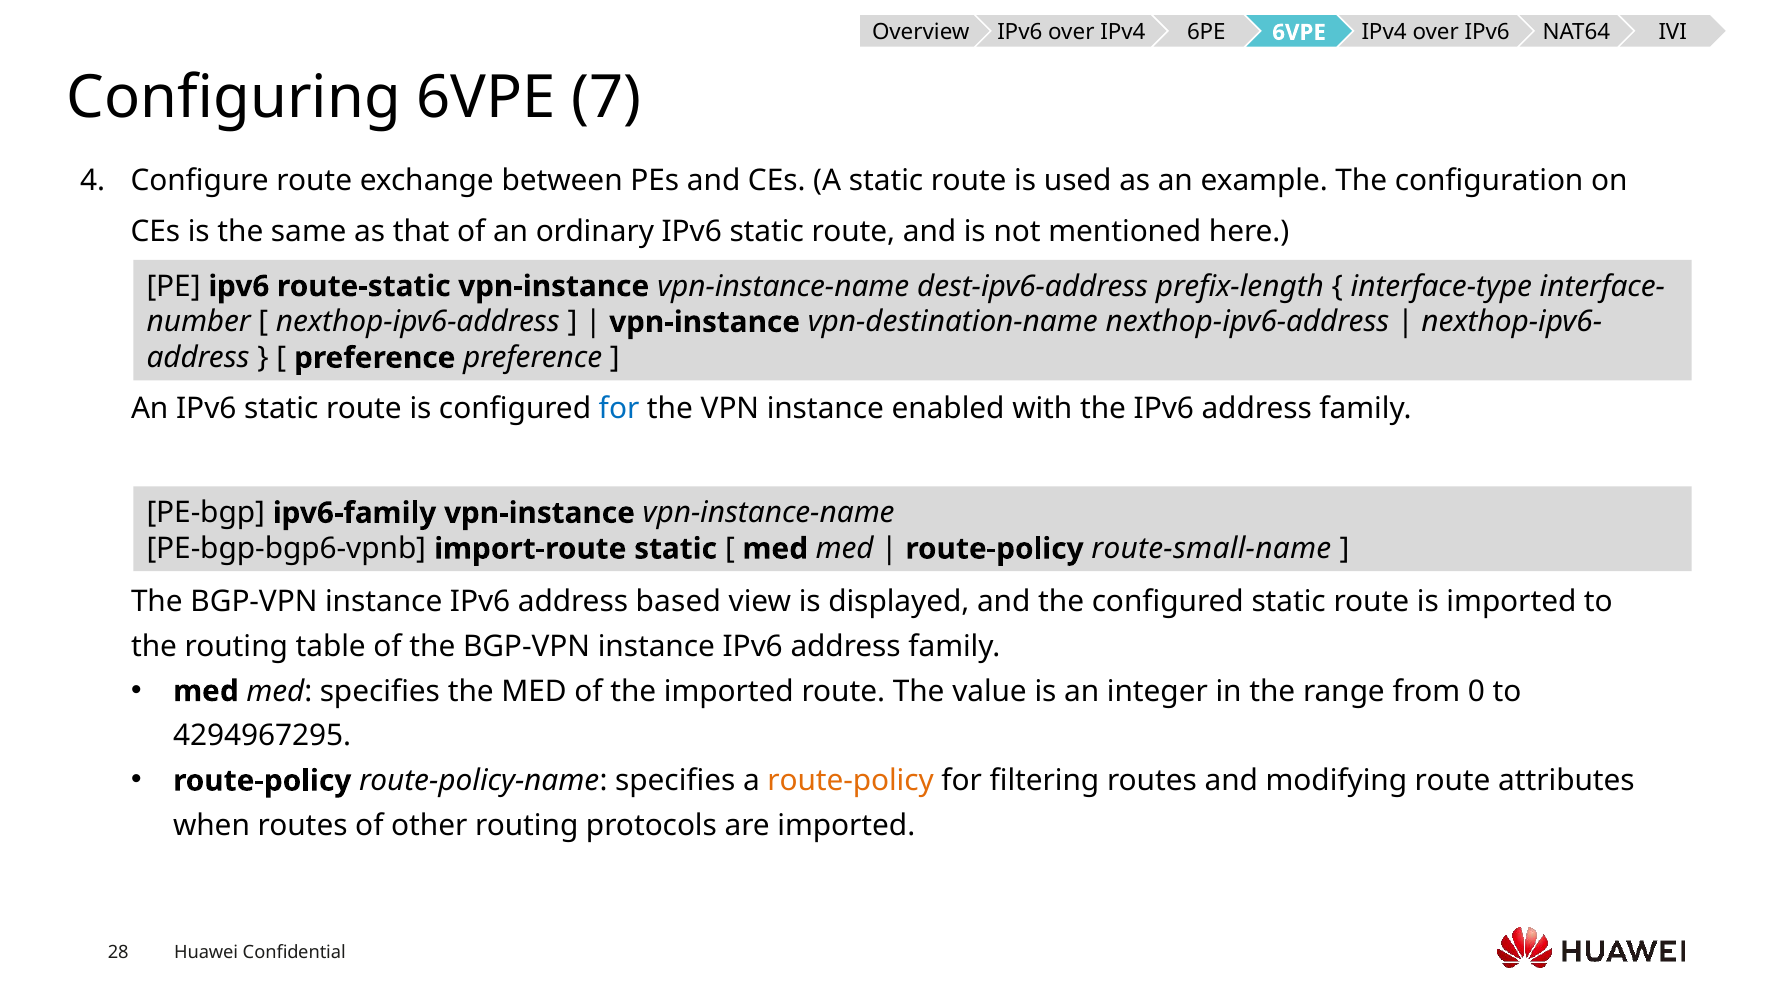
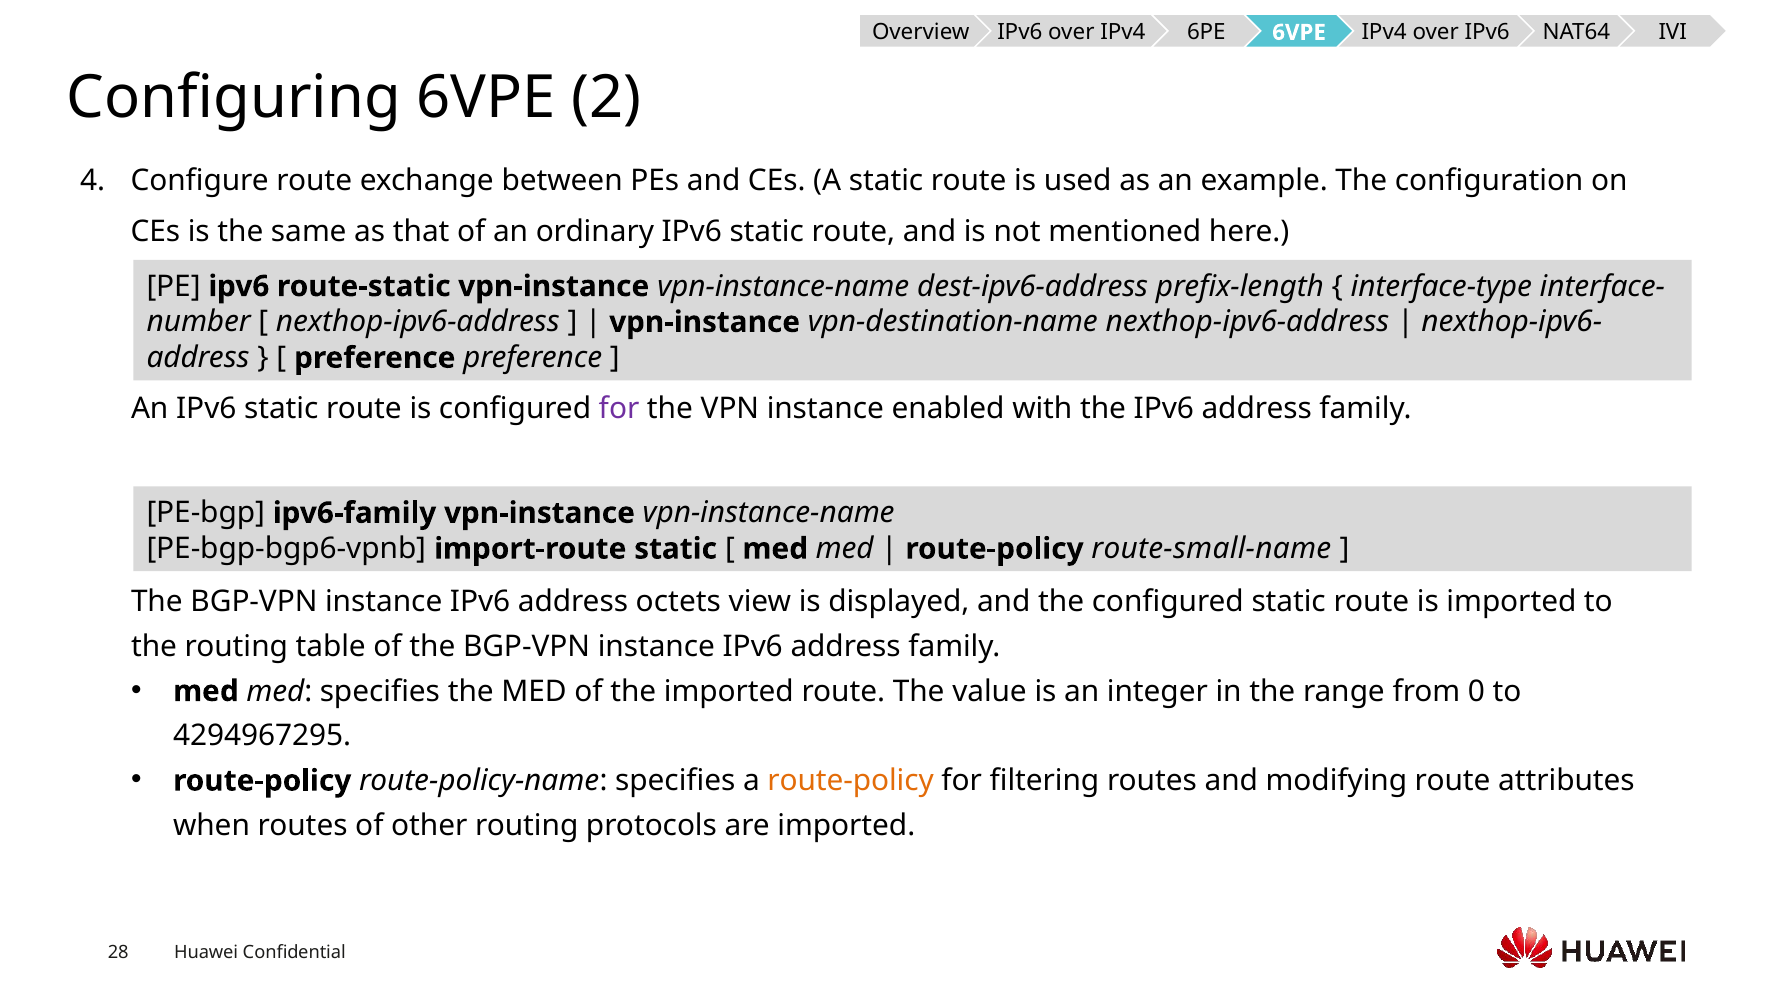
7: 7 -> 2
for at (619, 409) colour: blue -> purple
based: based -> octets
